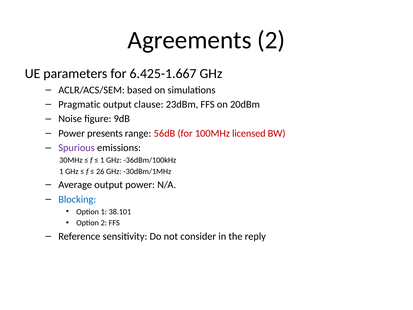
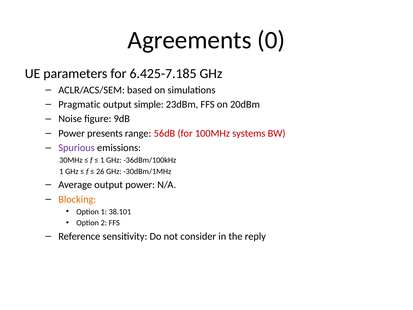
Agreements 2: 2 -> 0
6.425-1.667: 6.425-1.667 -> 6.425-7.185
clause: clause -> simple
licensed: licensed -> systems
Blocking colour: blue -> orange
